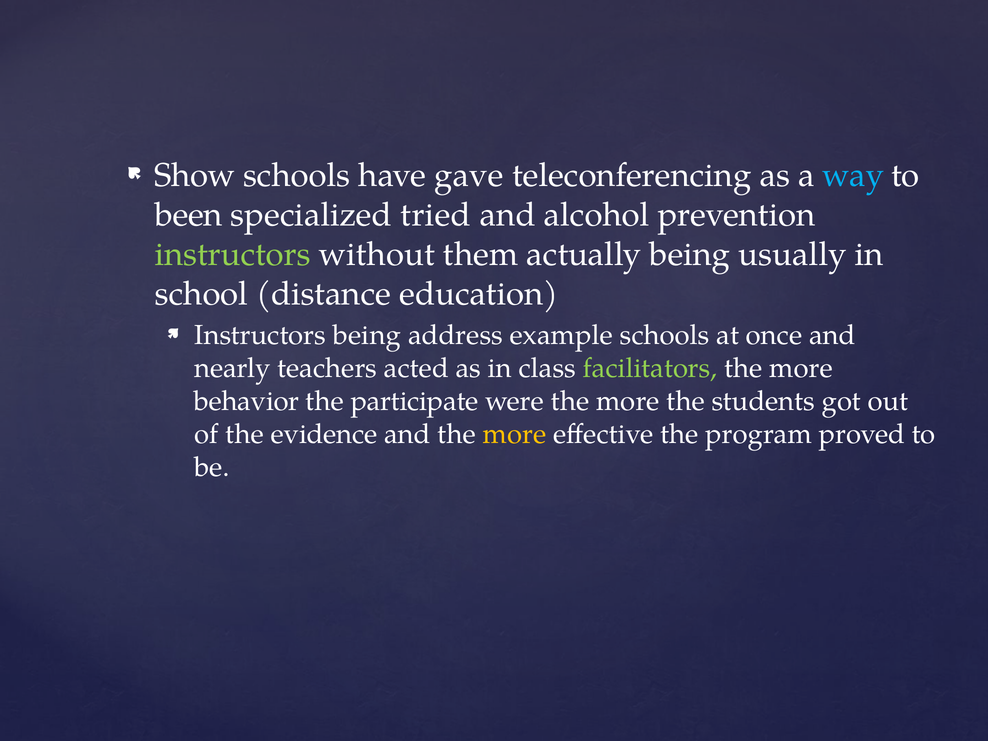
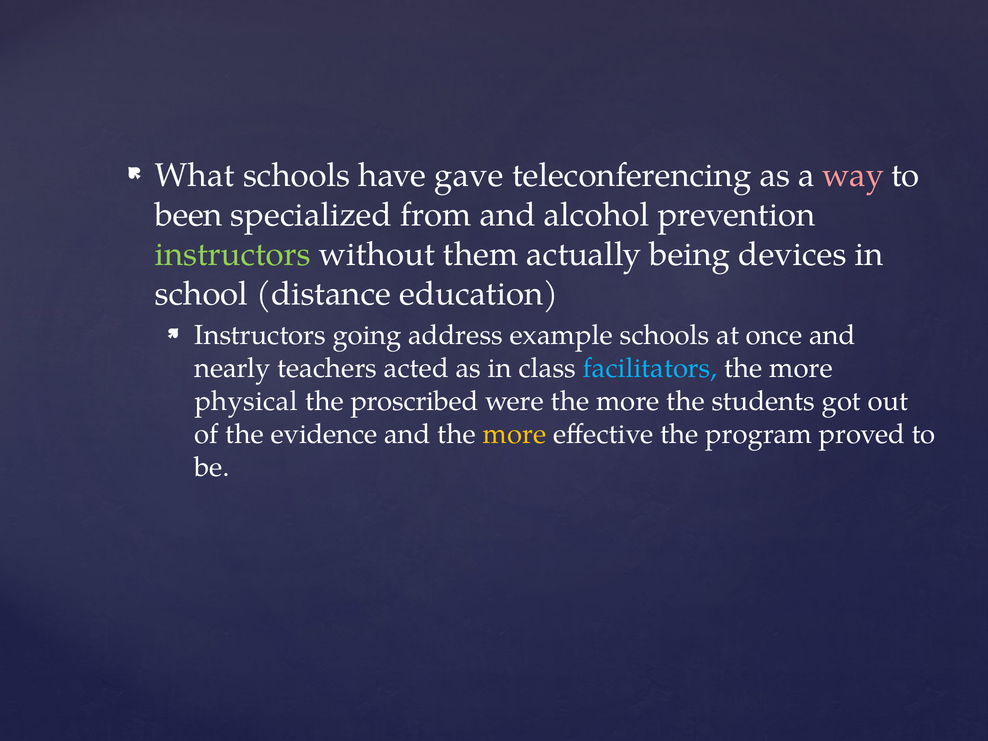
Show: Show -> What
way colour: light blue -> pink
tried: tried -> from
usually: usually -> devices
Instructors being: being -> going
facilitators colour: light green -> light blue
behavior: behavior -> physical
participate: participate -> proscribed
